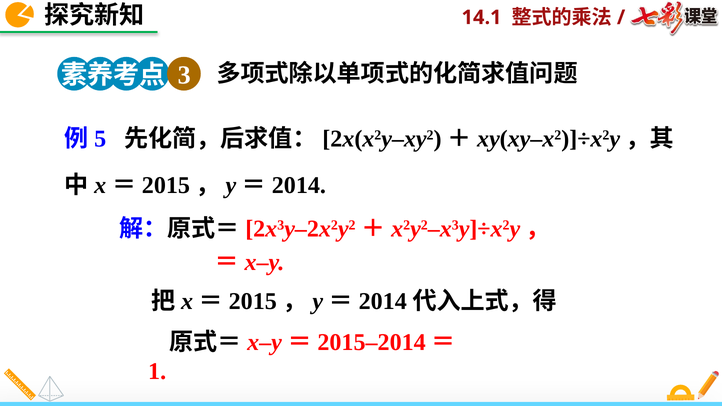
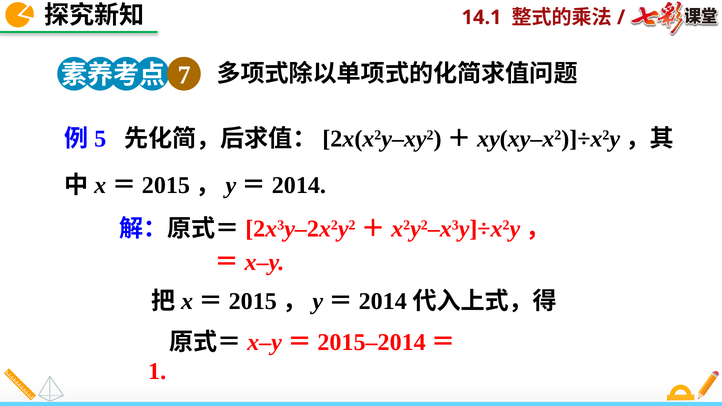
3: 3 -> 7
